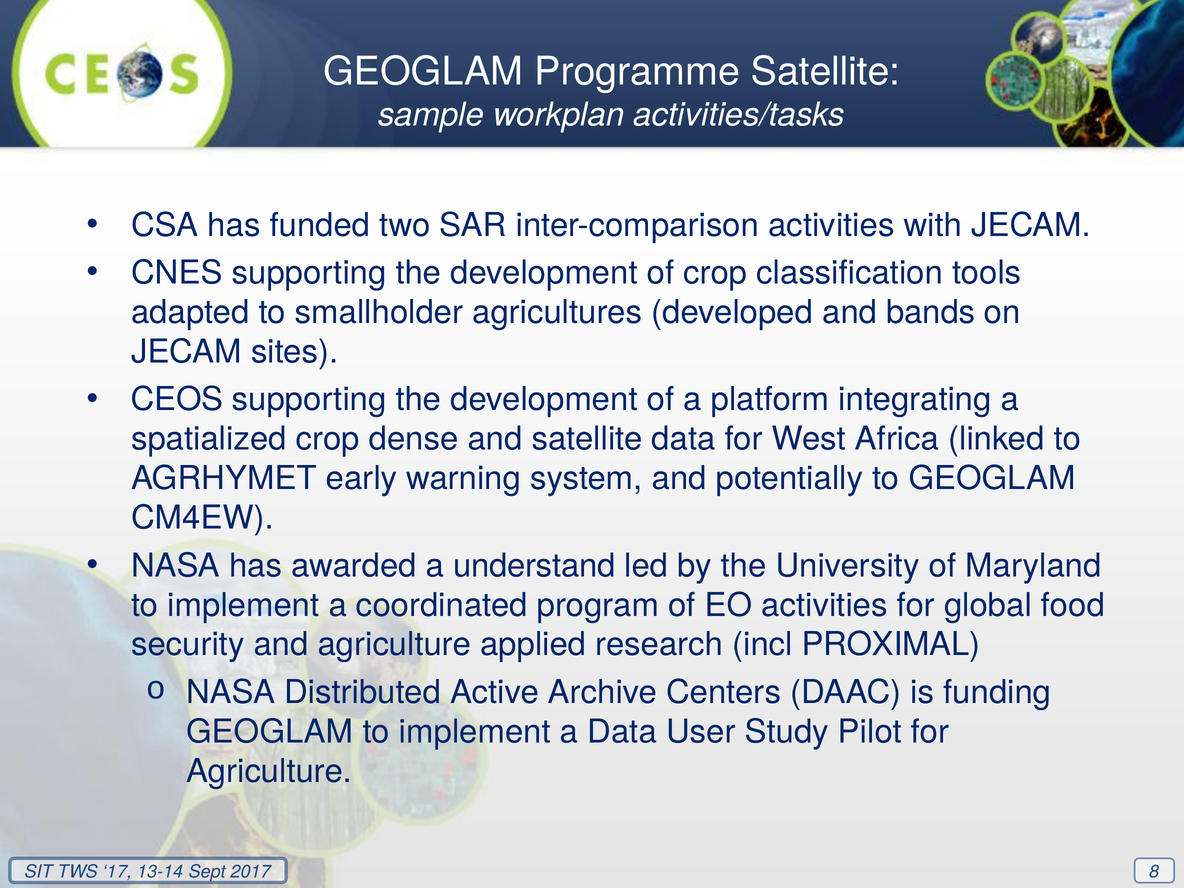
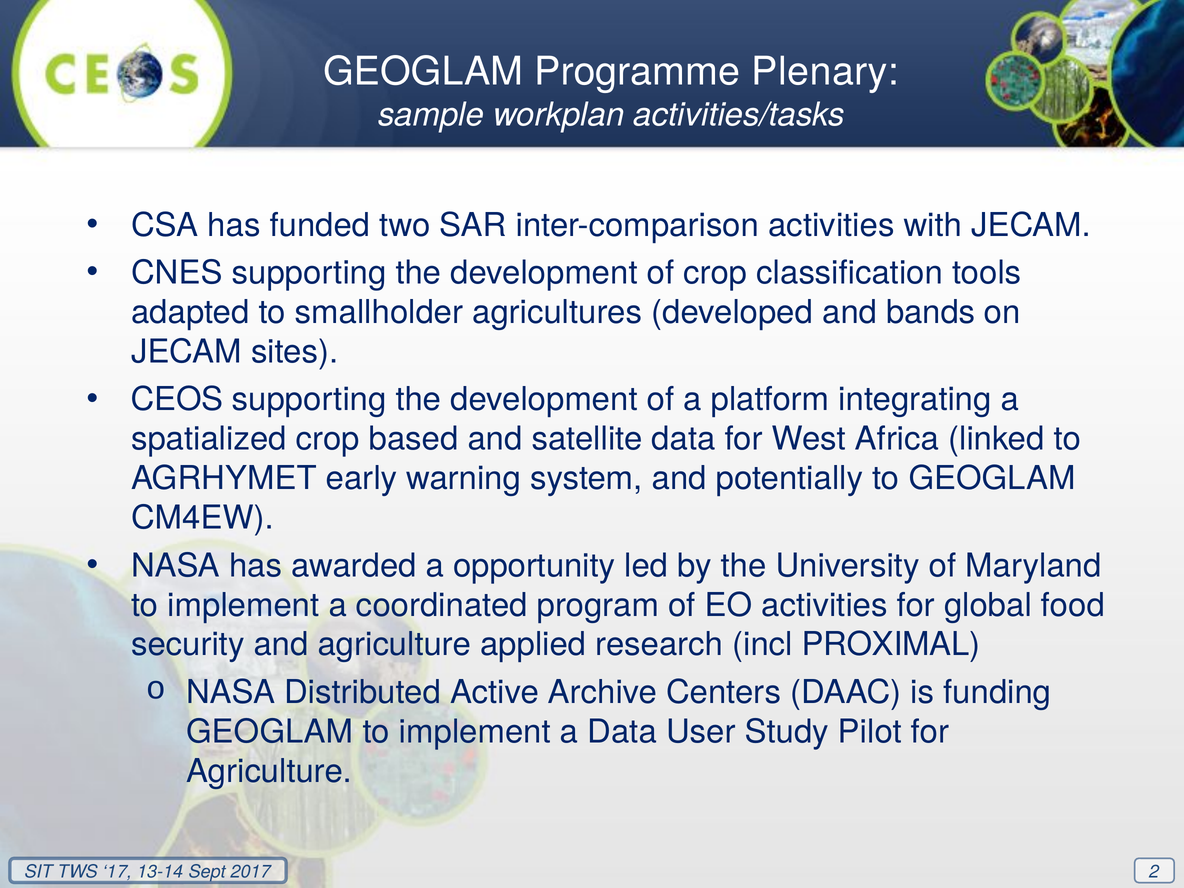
Programme Satellite: Satellite -> Plenary
dense: dense -> based
understand: understand -> opportunity
8: 8 -> 2
